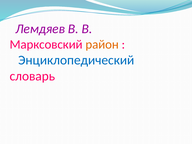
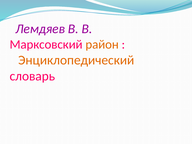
Энциклопедический colour: blue -> orange
